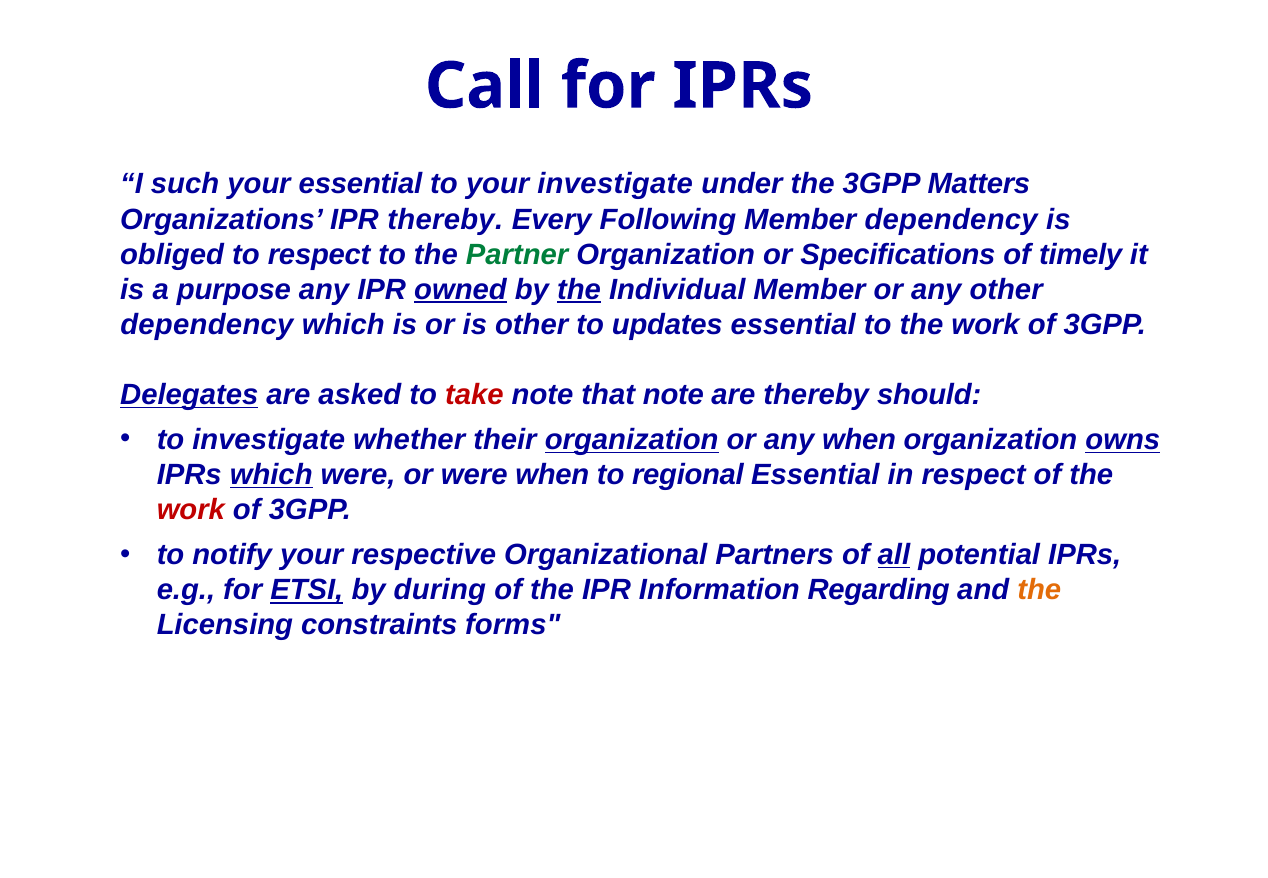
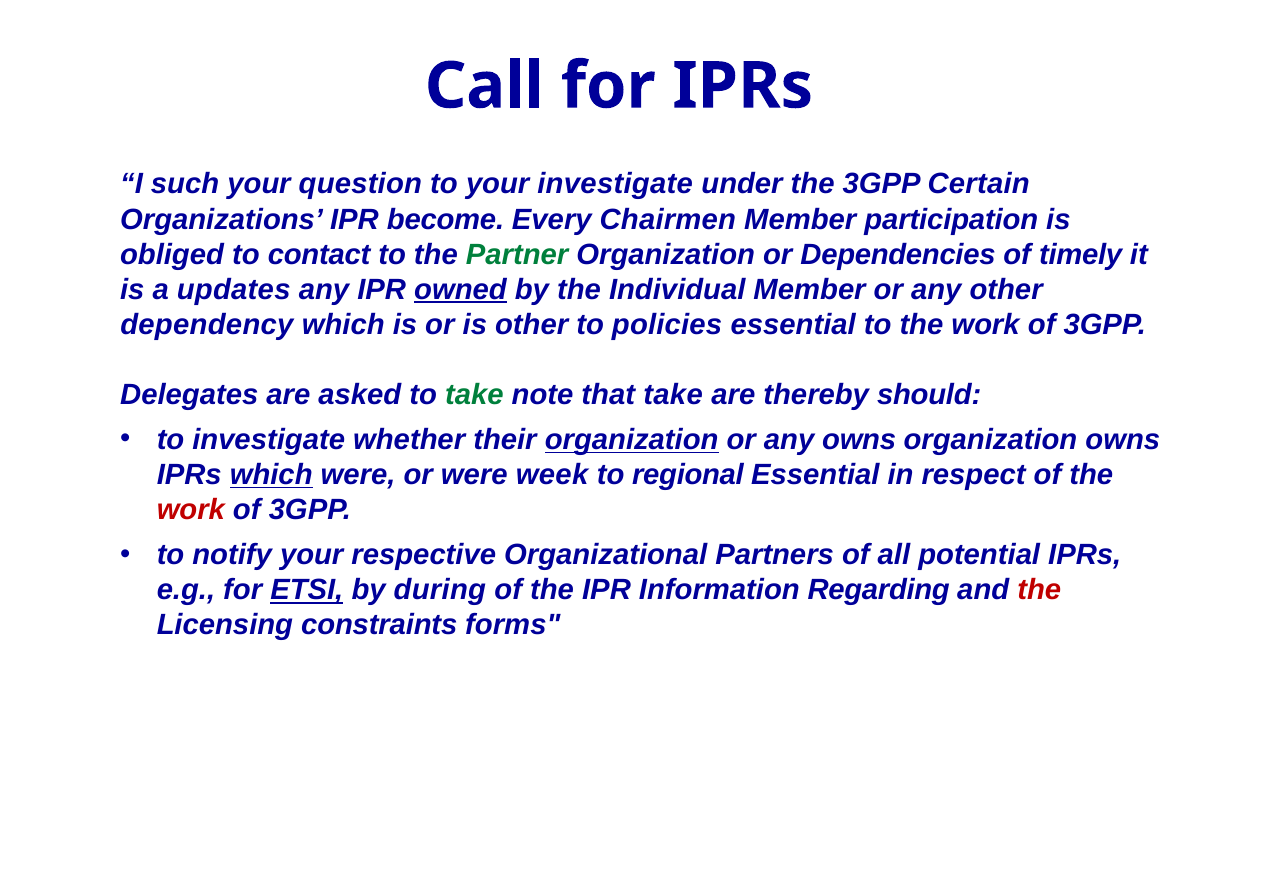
your essential: essential -> question
Matters: Matters -> Certain
IPR thereby: thereby -> become
Following: Following -> Chairmen
Member dependency: dependency -> participation
to respect: respect -> contact
Specifications: Specifications -> Dependencies
purpose: purpose -> updates
the at (579, 290) underline: present -> none
updates: updates -> policies
Delegates underline: present -> none
take at (474, 395) colour: red -> green
that note: note -> take
any when: when -> owns
owns at (1123, 440) underline: present -> none
were when: when -> week
all underline: present -> none
the at (1039, 590) colour: orange -> red
